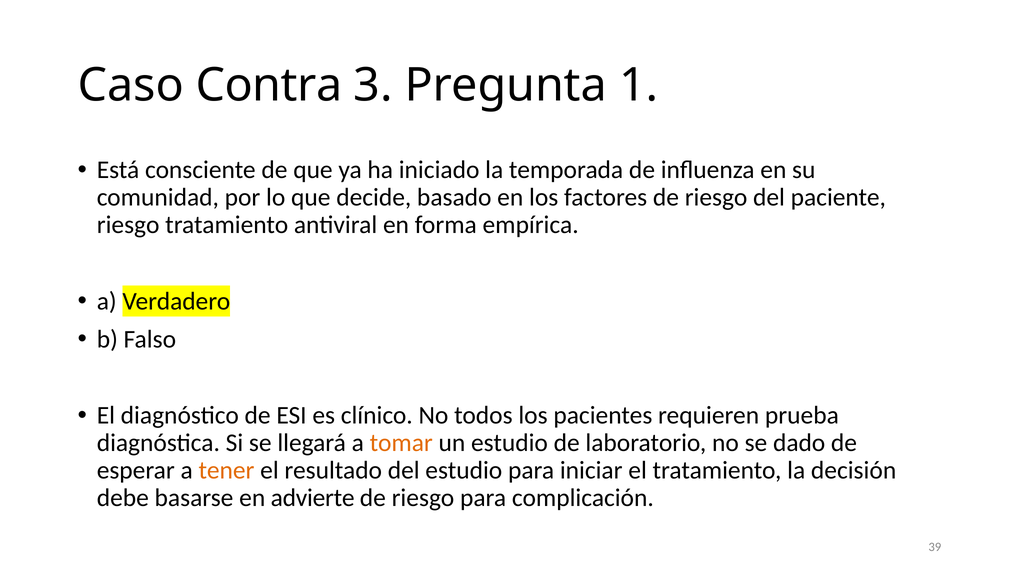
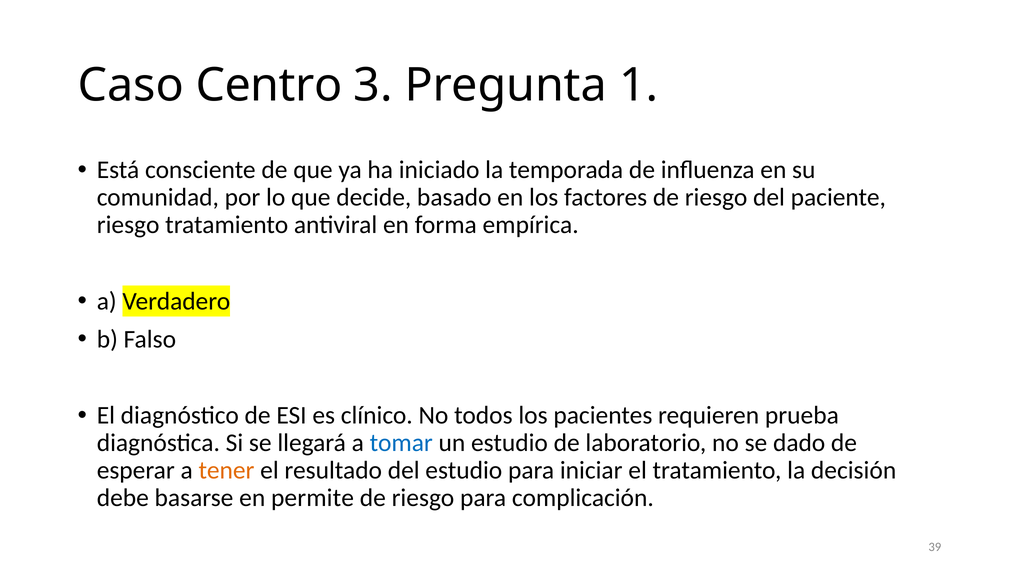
Contra: Contra -> Centro
tomar colour: orange -> blue
advierte: advierte -> permite
